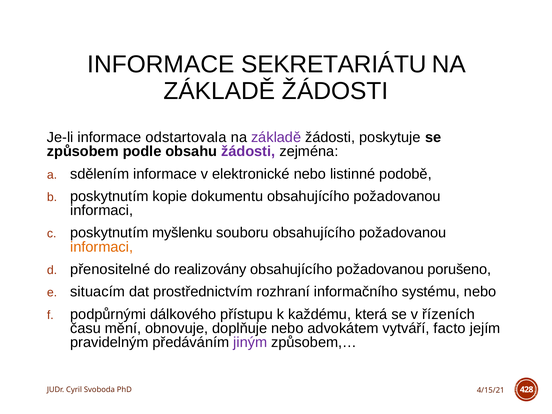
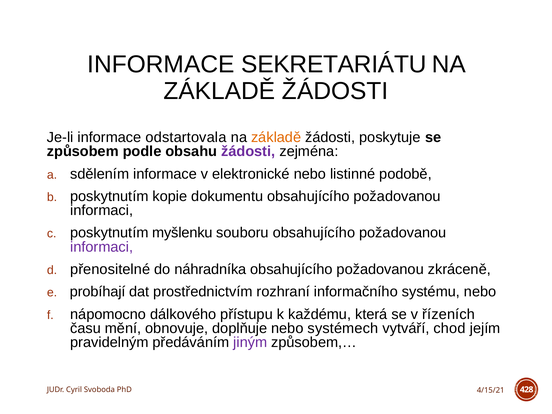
základě at (276, 137) colour: purple -> orange
informaci at (102, 247) colour: orange -> purple
realizovány: realizovány -> náhradníka
porušeno: porušeno -> zkráceně
situacím: situacím -> probíhají
podpůrnými: podpůrnými -> nápomocno
advokátem: advokátem -> systémech
facto: facto -> chod
